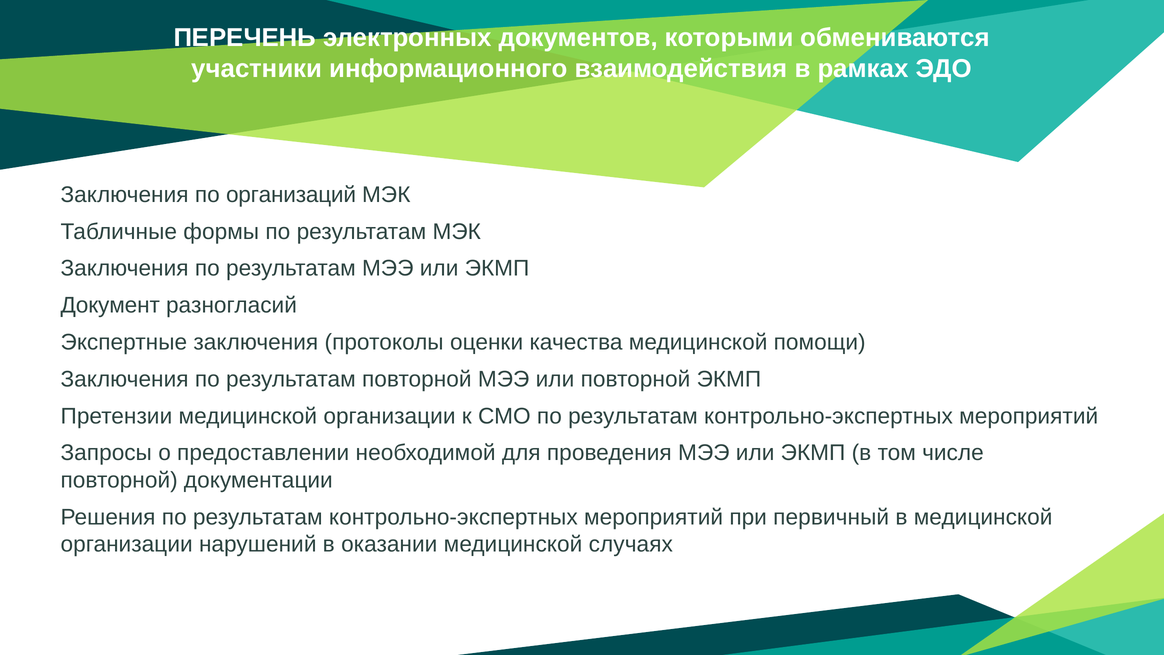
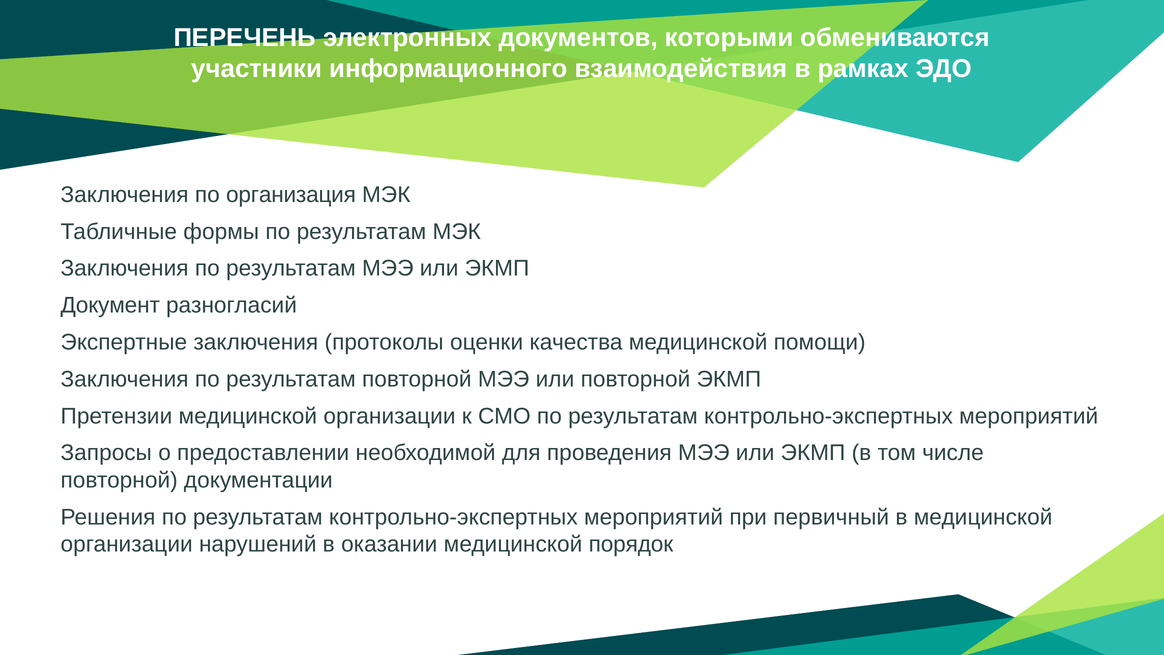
организаций: организаций -> организация
случаях: случаях -> порядок
